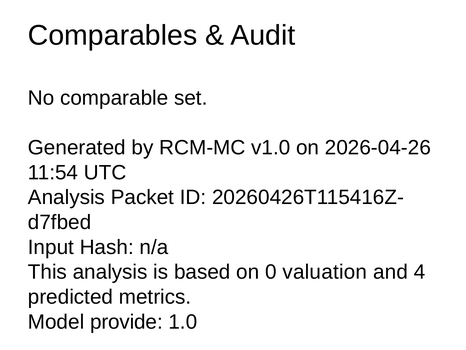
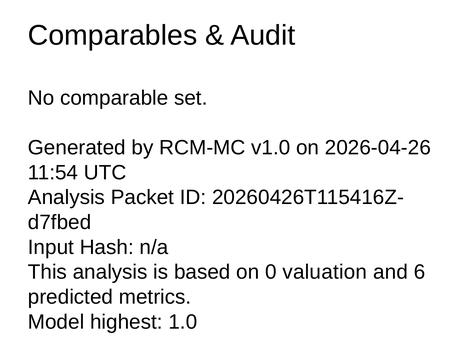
4: 4 -> 6
provide: provide -> highest
